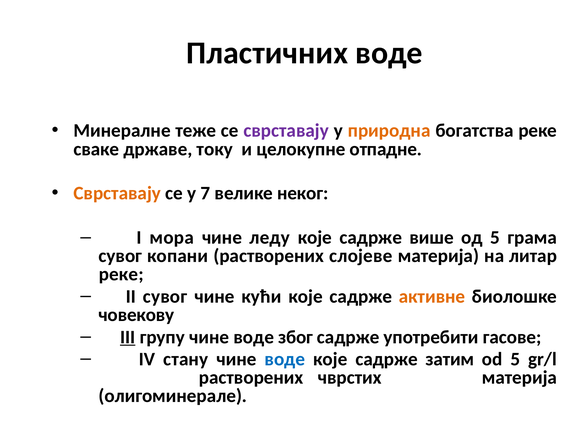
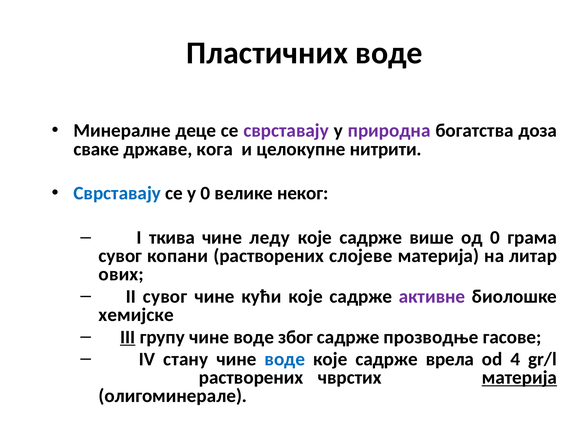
теже: теже -> деце
природна colour: orange -> purple
богатства реке: реке -> доза
току: току -> кога
отпадне: отпадне -> нитрити
Сврставају at (117, 194) colour: orange -> blue
у 7: 7 -> 0
мора: мора -> ткива
од 5: 5 -> 0
реке at (121, 275): реке -> ових
активне colour: orange -> purple
човекову: човекову -> хемијске
употребити: употребити -> прозводње
затим: затим -> врела
od 5: 5 -> 4
материја at (519, 378) underline: none -> present
